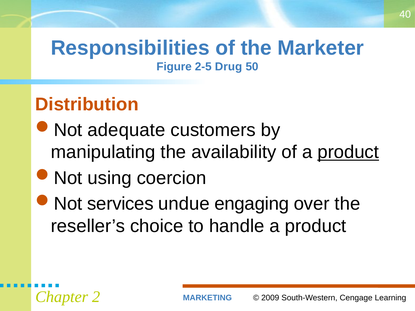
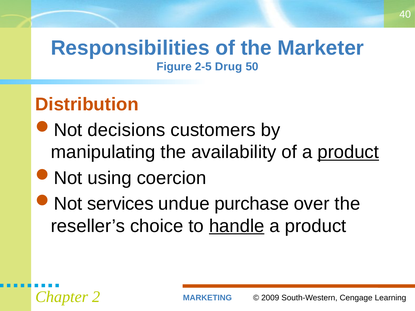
adequate: adequate -> decisions
engaging: engaging -> purchase
handle underline: none -> present
